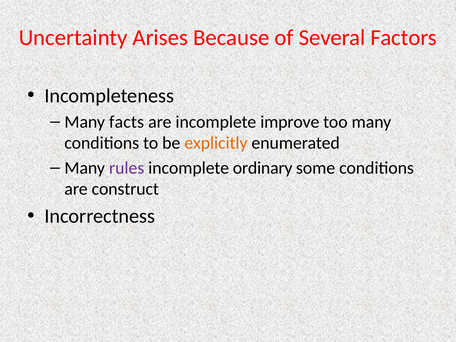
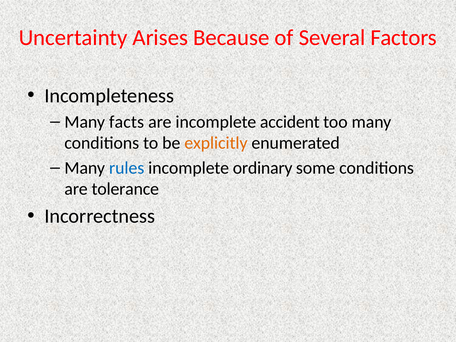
improve: improve -> accident
rules colour: purple -> blue
construct: construct -> tolerance
